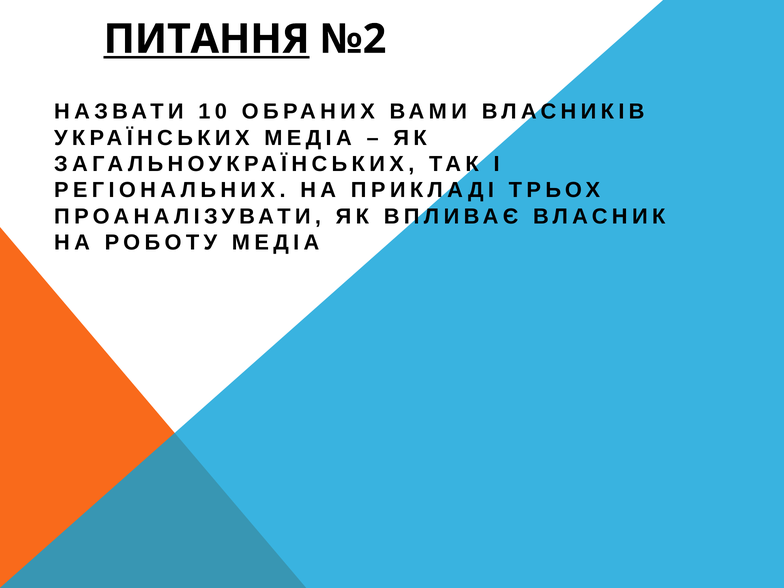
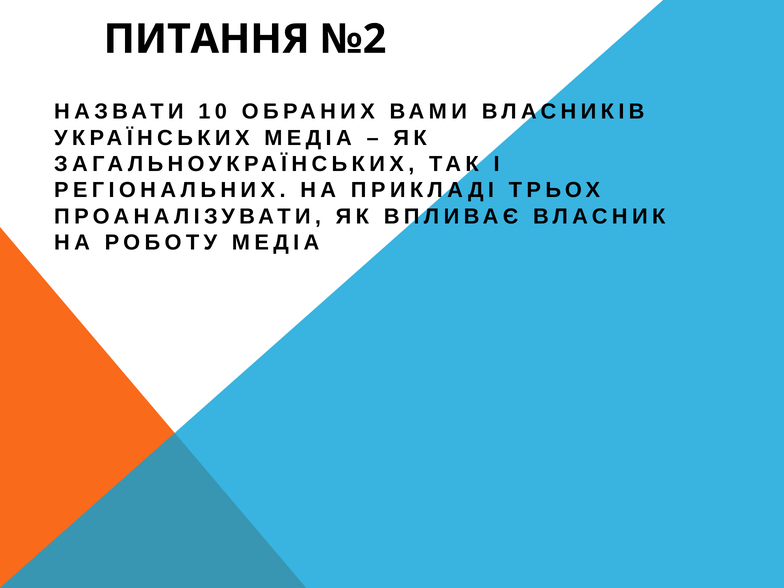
ПИТАННЯ underline: present -> none
